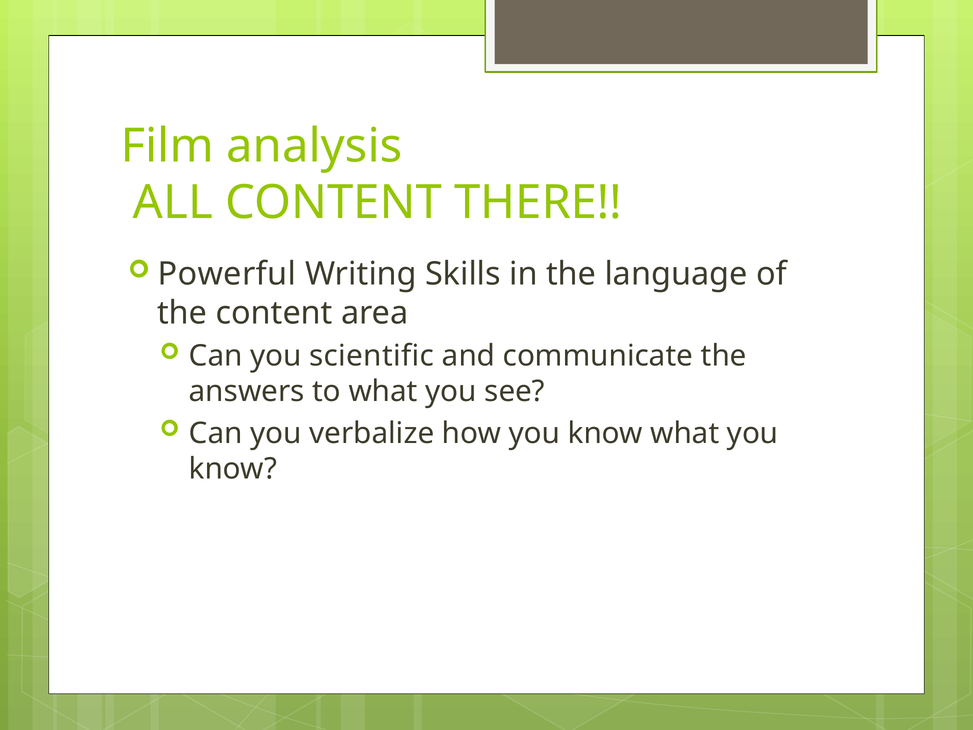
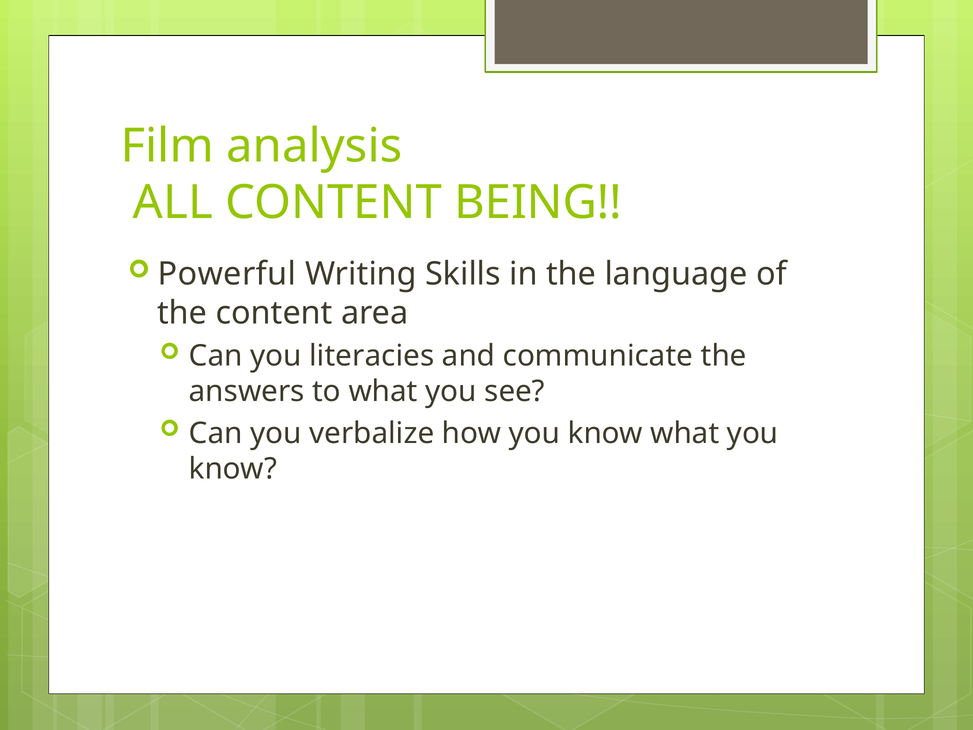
THERE: THERE -> BEING
scientific: scientific -> literacies
